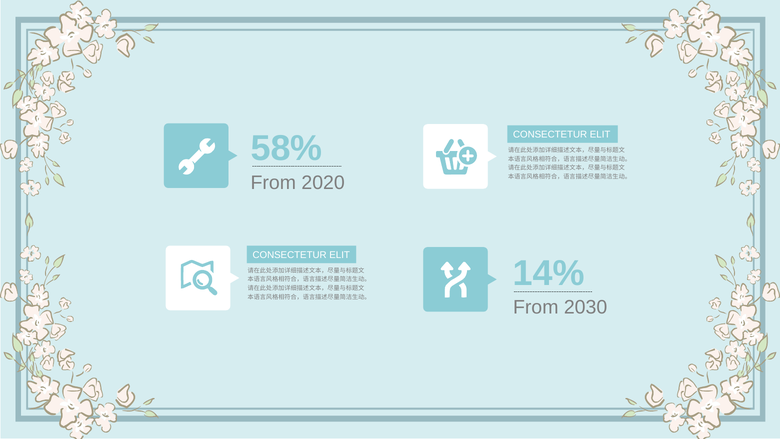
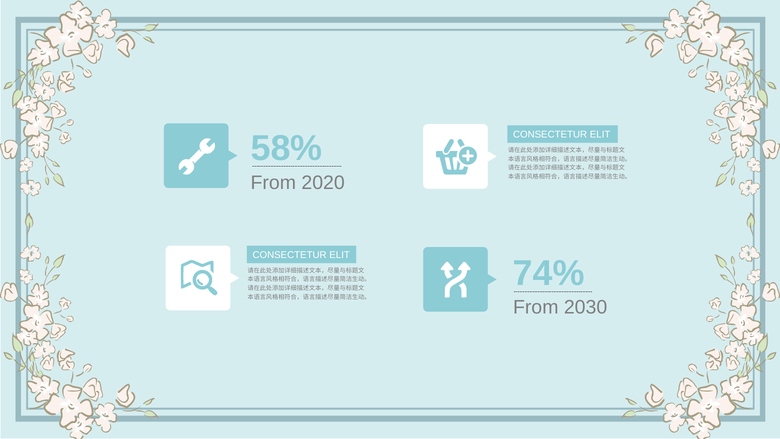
14%: 14% -> 74%
